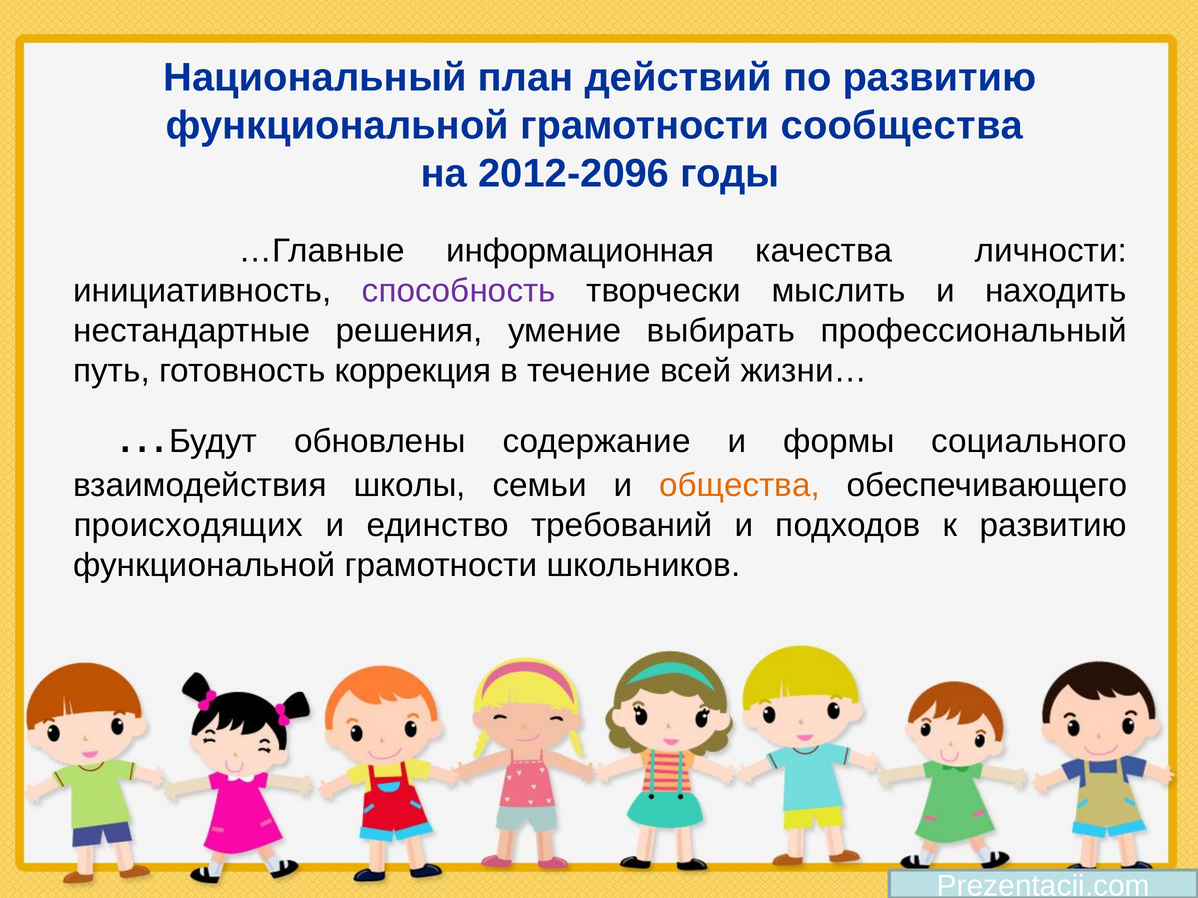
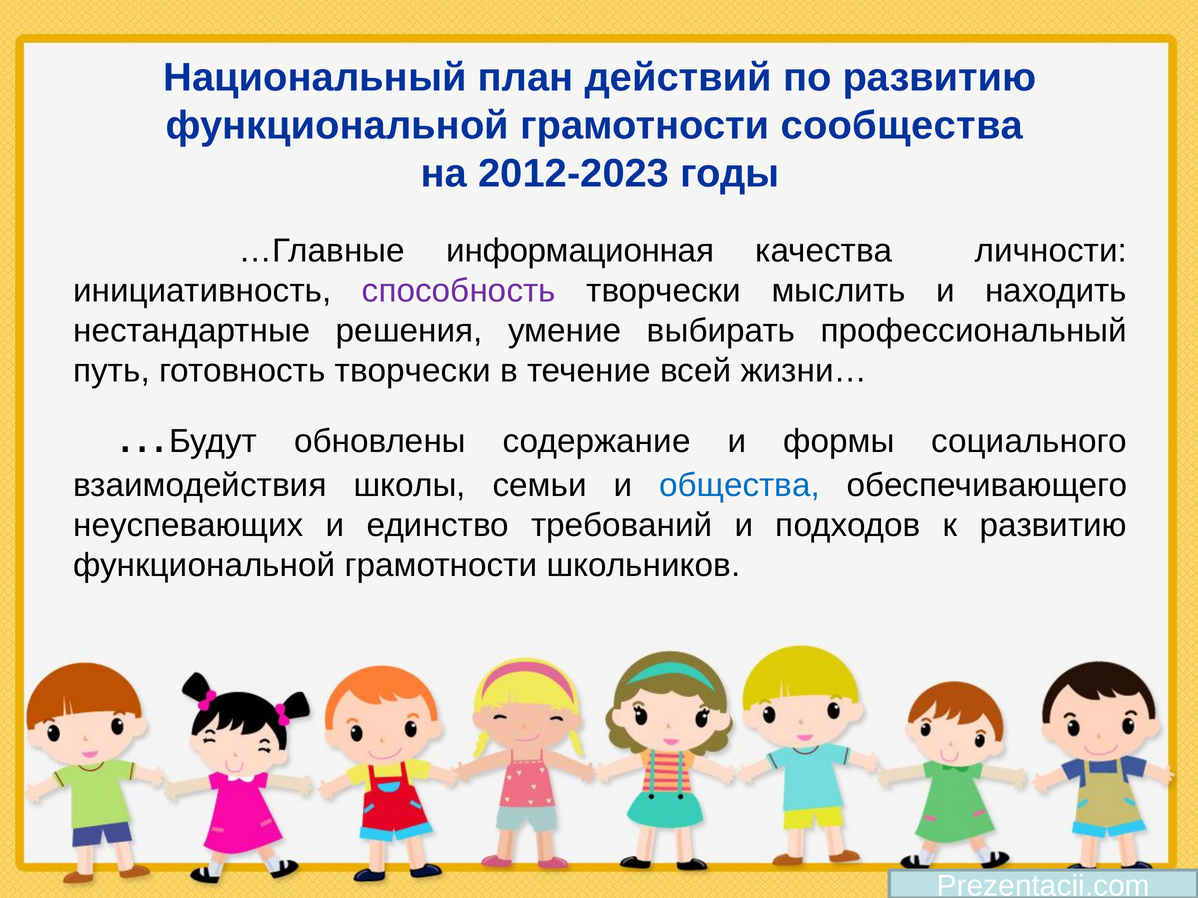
2012-2096: 2012-2096 -> 2012-2023
готовность коррекция: коррекция -> творчески
общества colour: orange -> blue
происходящих: происходящих -> неуспевающих
